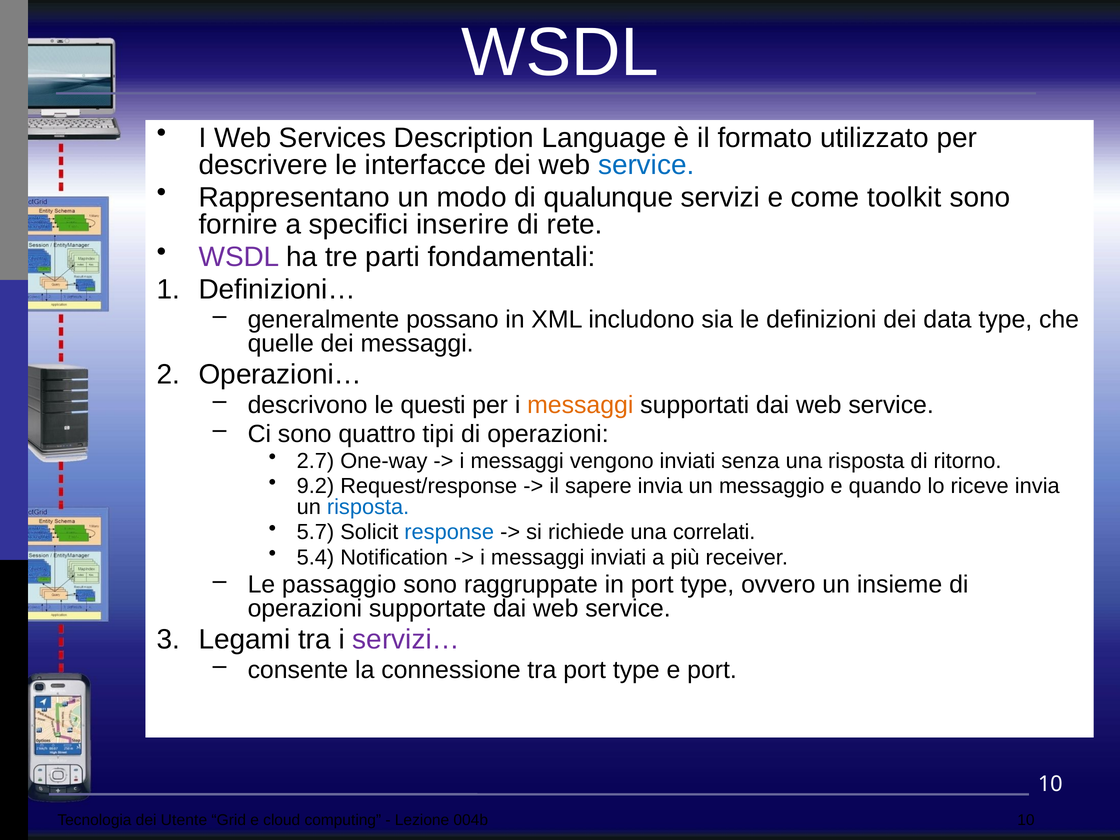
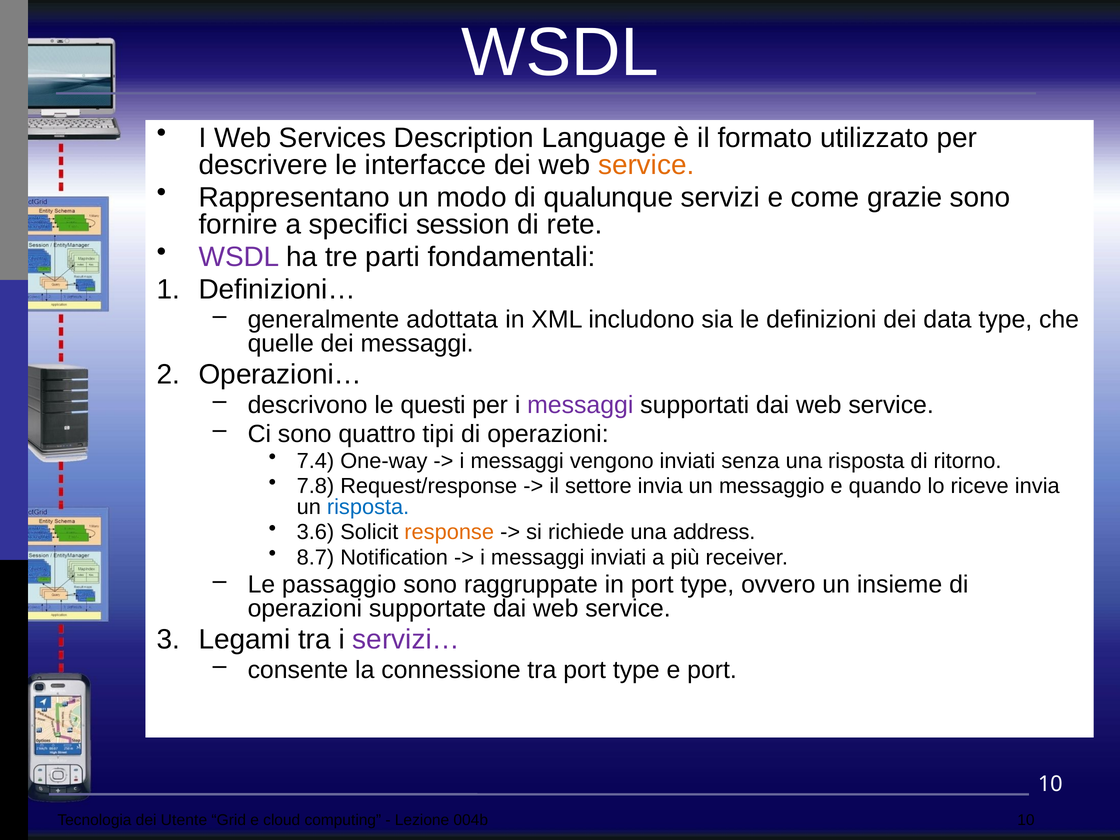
service at (646, 165) colour: blue -> orange
toolkit: toolkit -> grazie
inserire: inserire -> session
possano: possano -> adottata
messaggi at (580, 405) colour: orange -> purple
2.7: 2.7 -> 7.4
9.2: 9.2 -> 7.8
sapere: sapere -> settore
5.7: 5.7 -> 3.6
response colour: blue -> orange
correlati: correlati -> address
5.4: 5.4 -> 8.7
